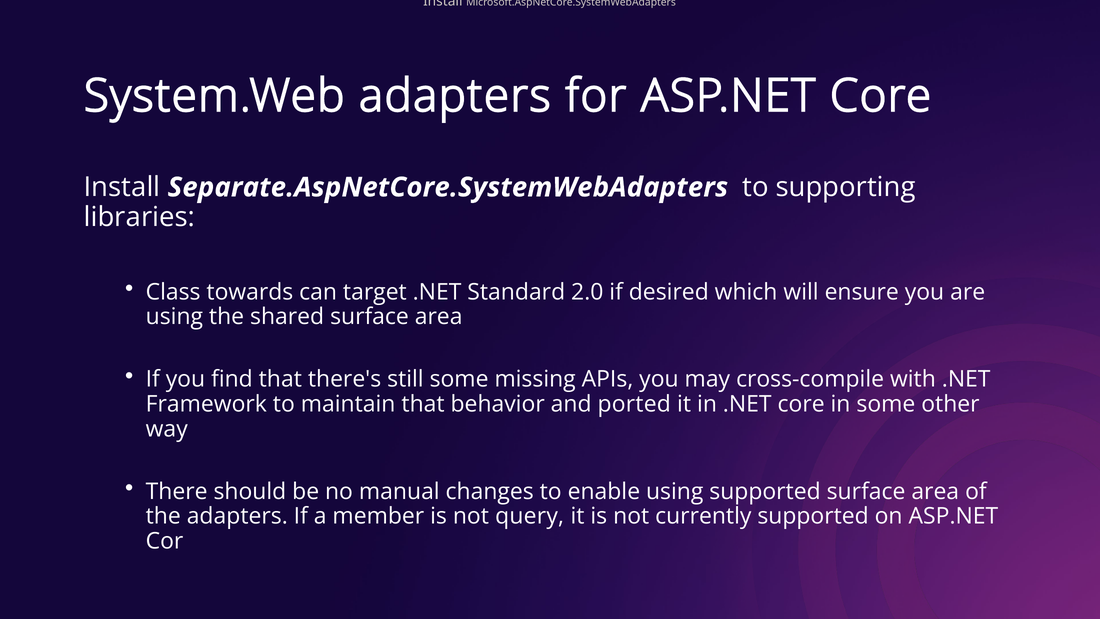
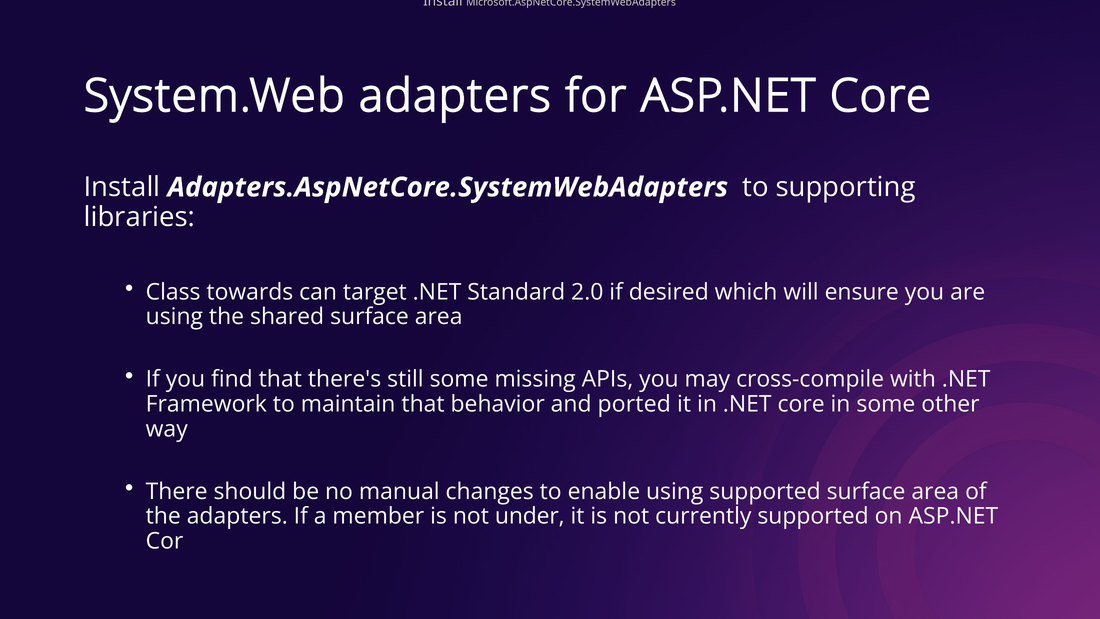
Separate.AspNetCore.SystemWebAdapters: Separate.AspNetCore.SystemWebAdapters -> Adapters.AspNetCore.SystemWebAdapters
query: query -> under
